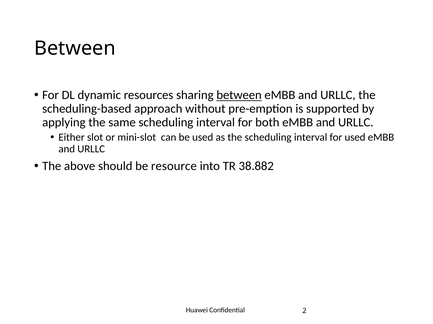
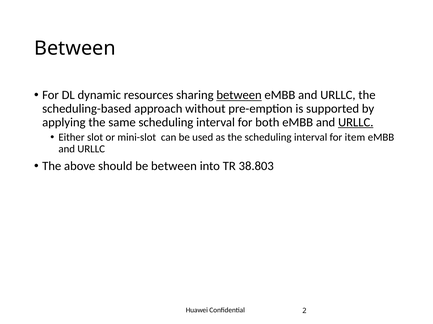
URLLC at (356, 123) underline: none -> present
for used: used -> item
be resource: resource -> between
38.882: 38.882 -> 38.803
